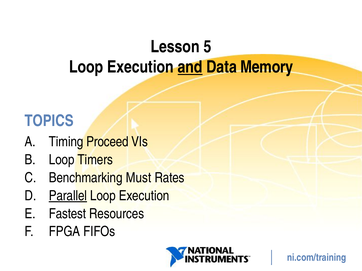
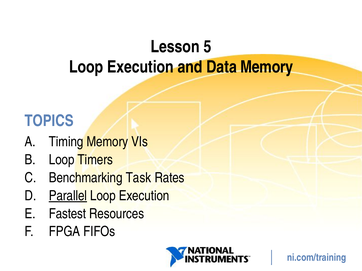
and underline: present -> none
Timing Proceed: Proceed -> Memory
Must: Must -> Task
